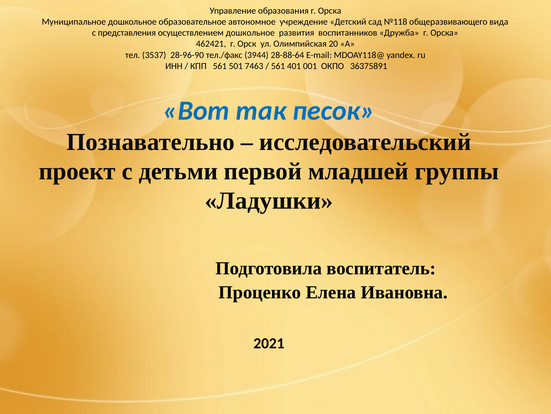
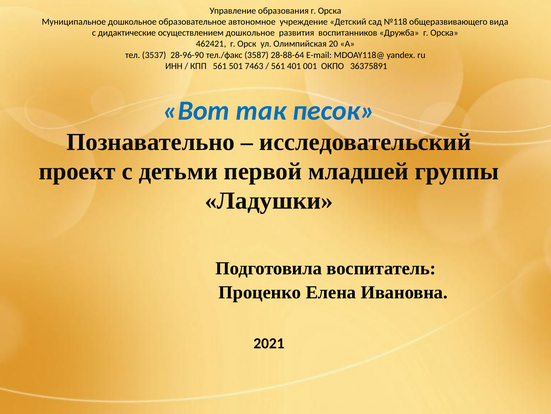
представления: представления -> дидактические
3944: 3944 -> 3587
